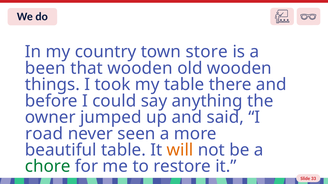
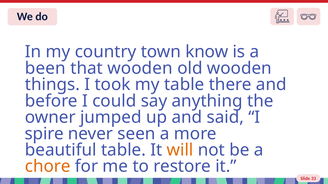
store: store -> know
road: road -> spire
chore colour: green -> orange
